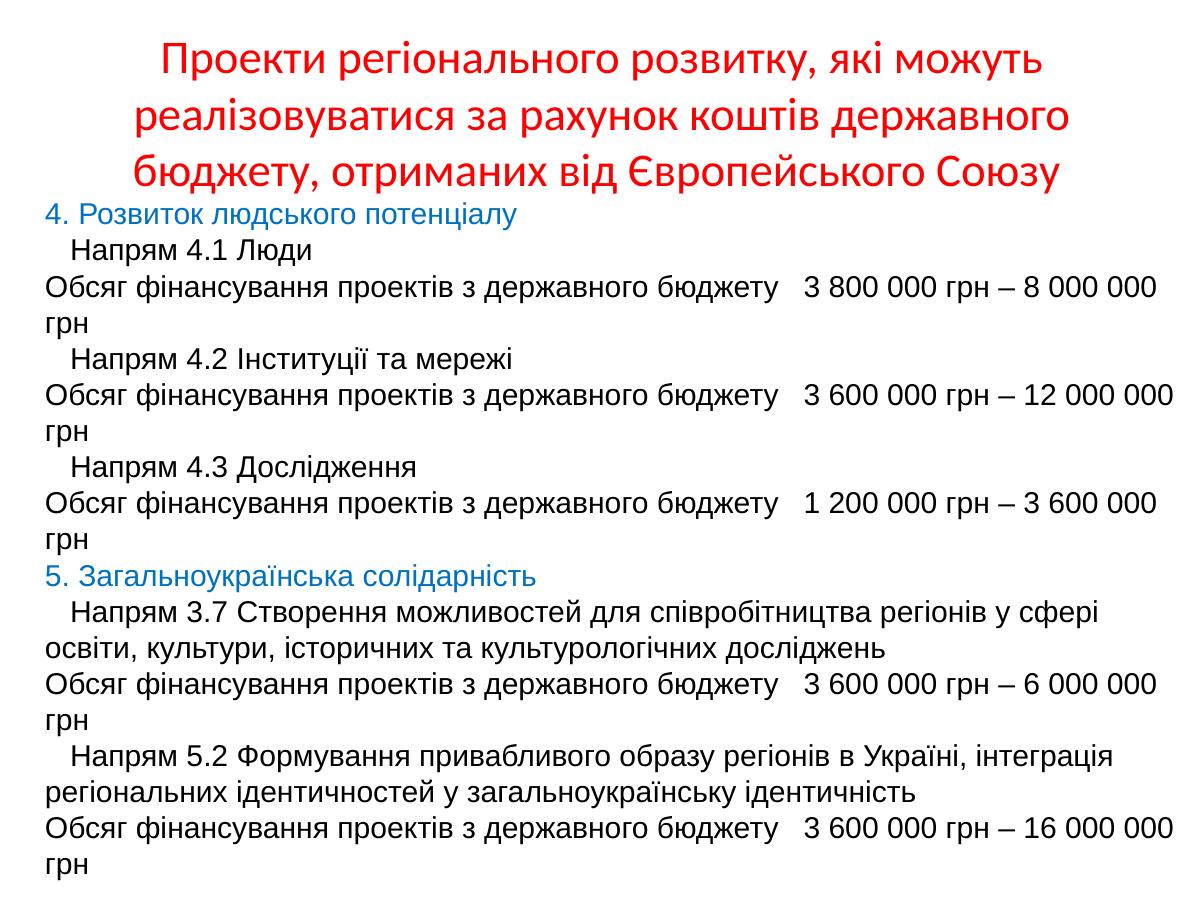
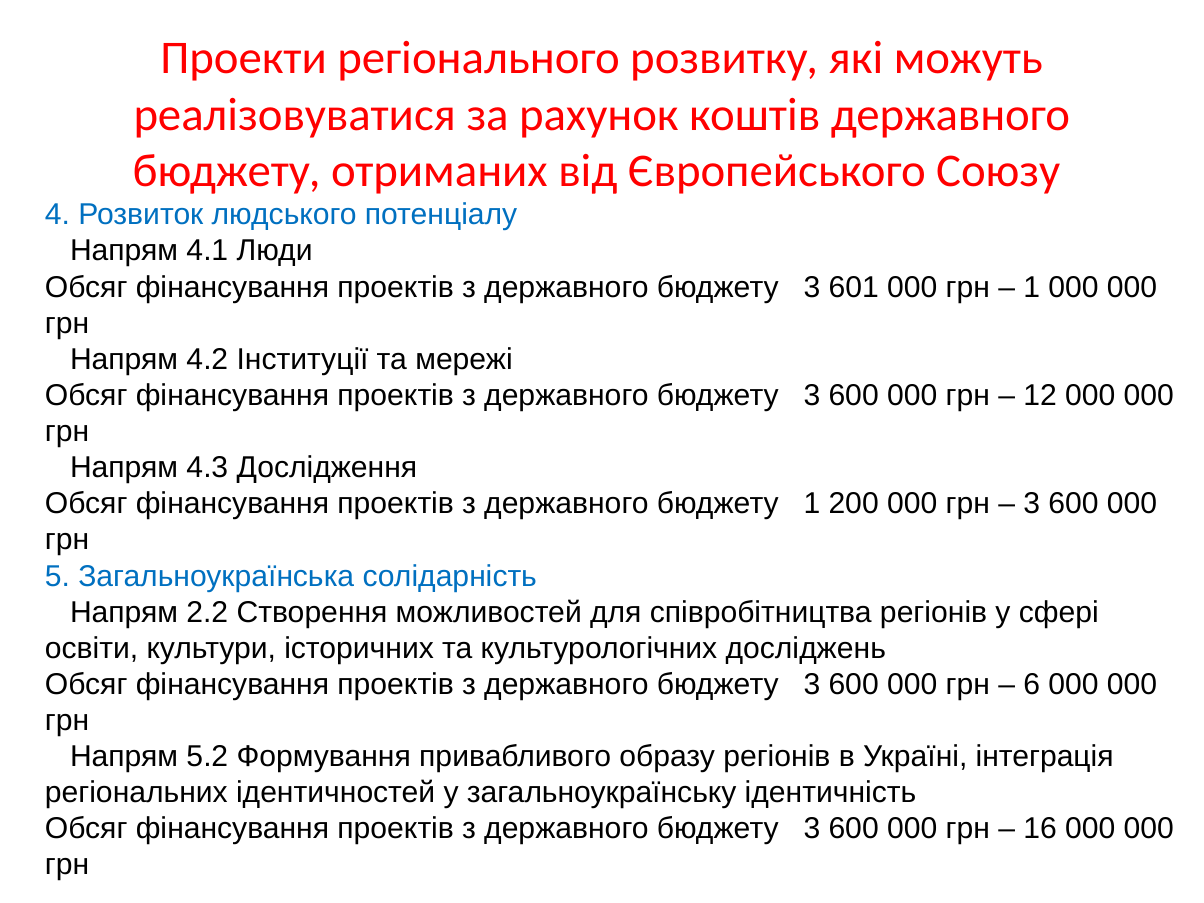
800: 800 -> 601
8 at (1032, 287): 8 -> 1
3.7: 3.7 -> 2.2
